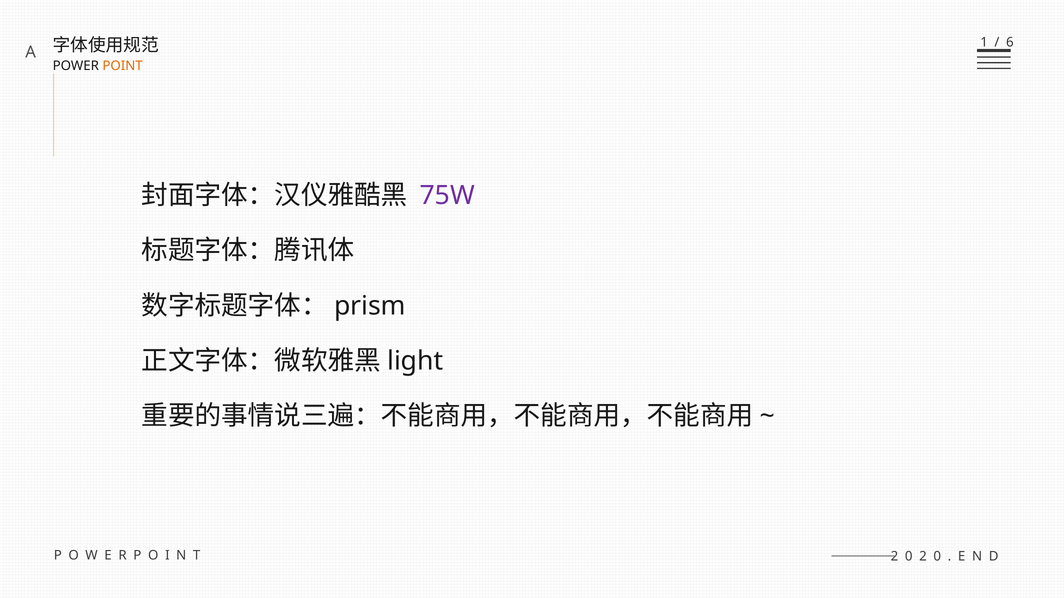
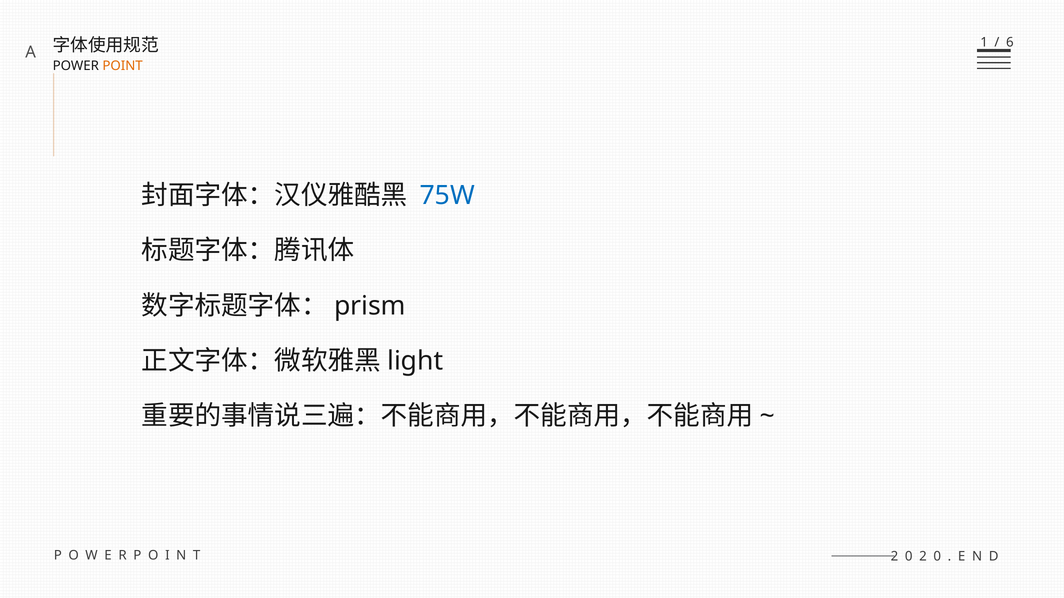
75W colour: purple -> blue
